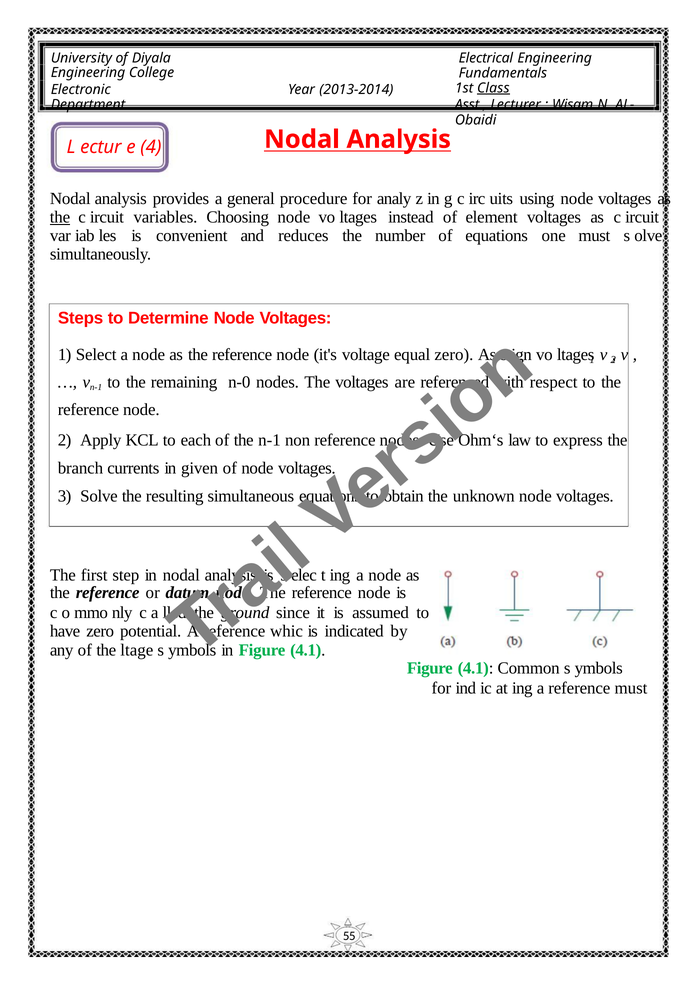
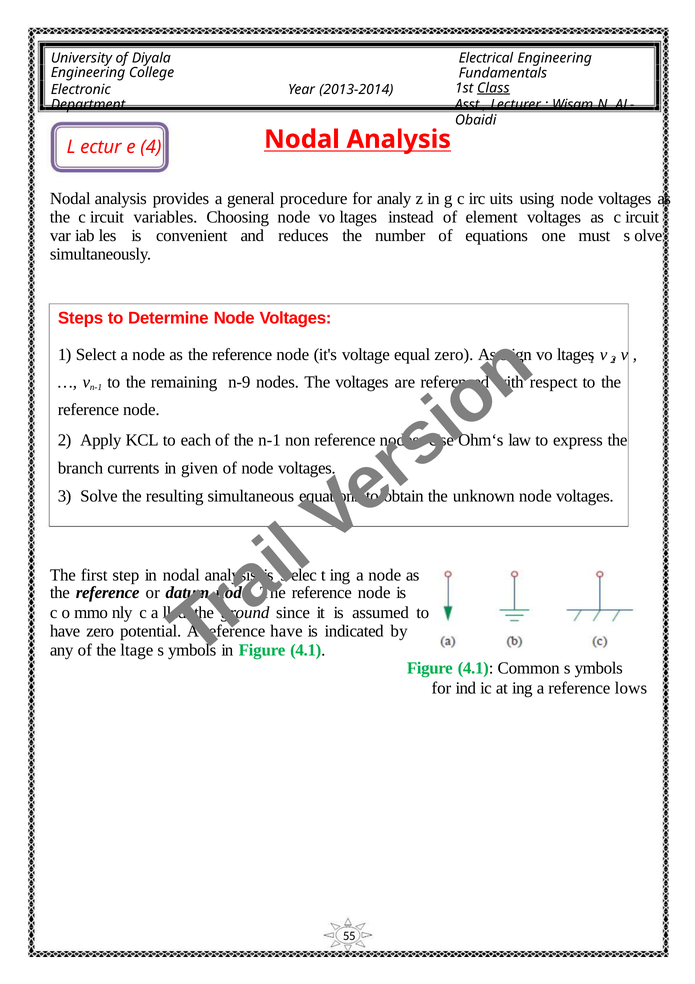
the at (60, 217) underline: present -> none
n-0: n-0 -> n-9
whic at (287, 631): whic -> have
reference must: must -> lows
